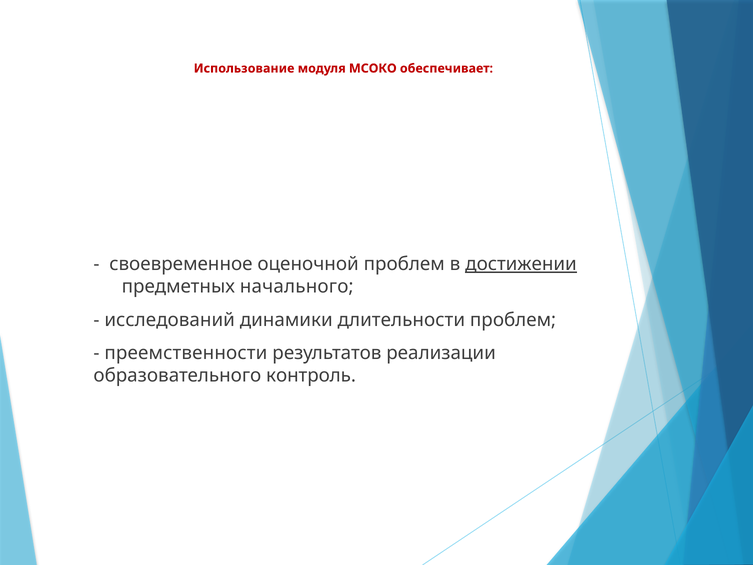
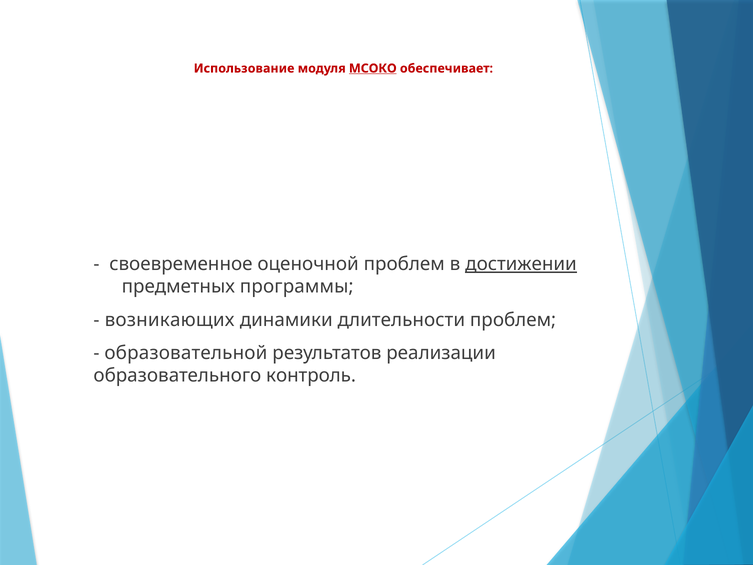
МСОКО underline: none -> present
начального: начального -> программы
исследований: исследований -> возникающих
преемственности: преемственности -> образовательной
